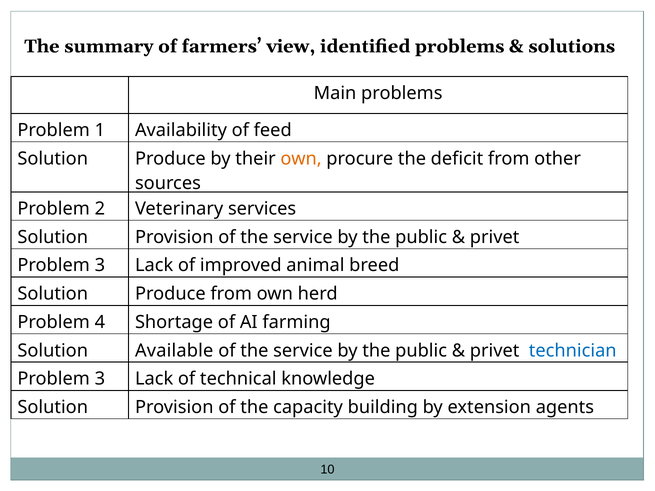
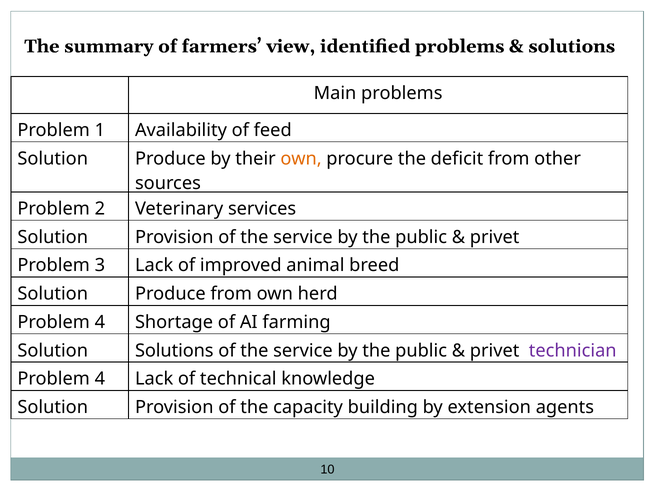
Solution Available: Available -> Solutions
technician colour: blue -> purple
3 at (100, 379): 3 -> 4
